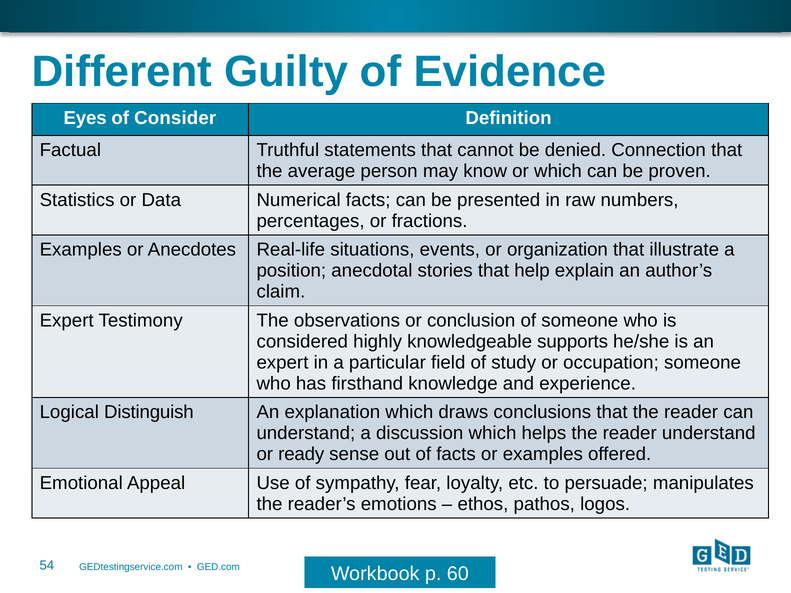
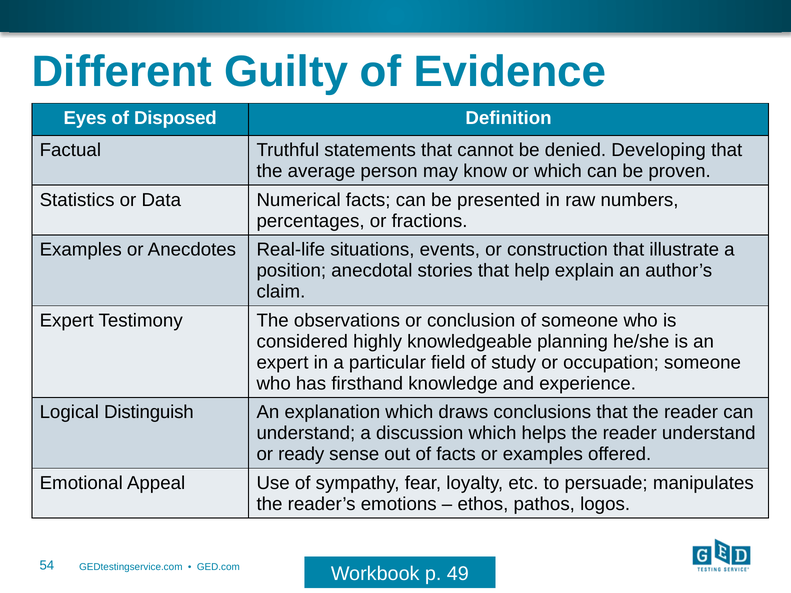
Consider: Consider -> Disposed
Connection: Connection -> Developing
organization: organization -> construction
supports: supports -> planning
60: 60 -> 49
